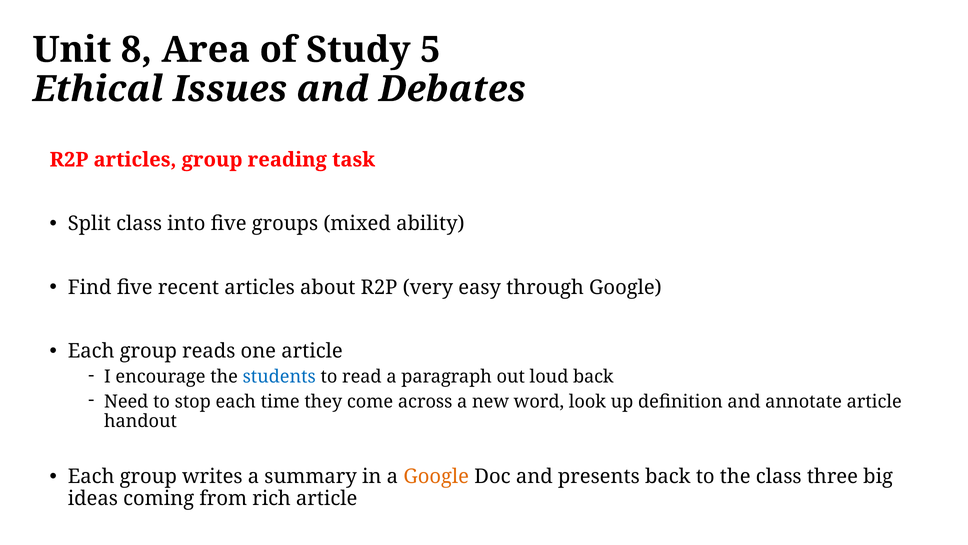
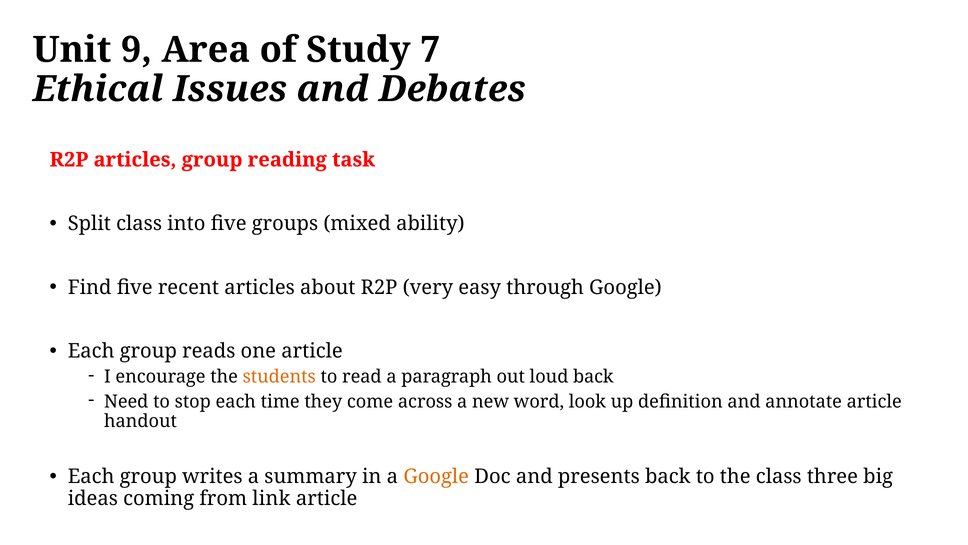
8: 8 -> 9
5: 5 -> 7
students colour: blue -> orange
rich: rich -> link
